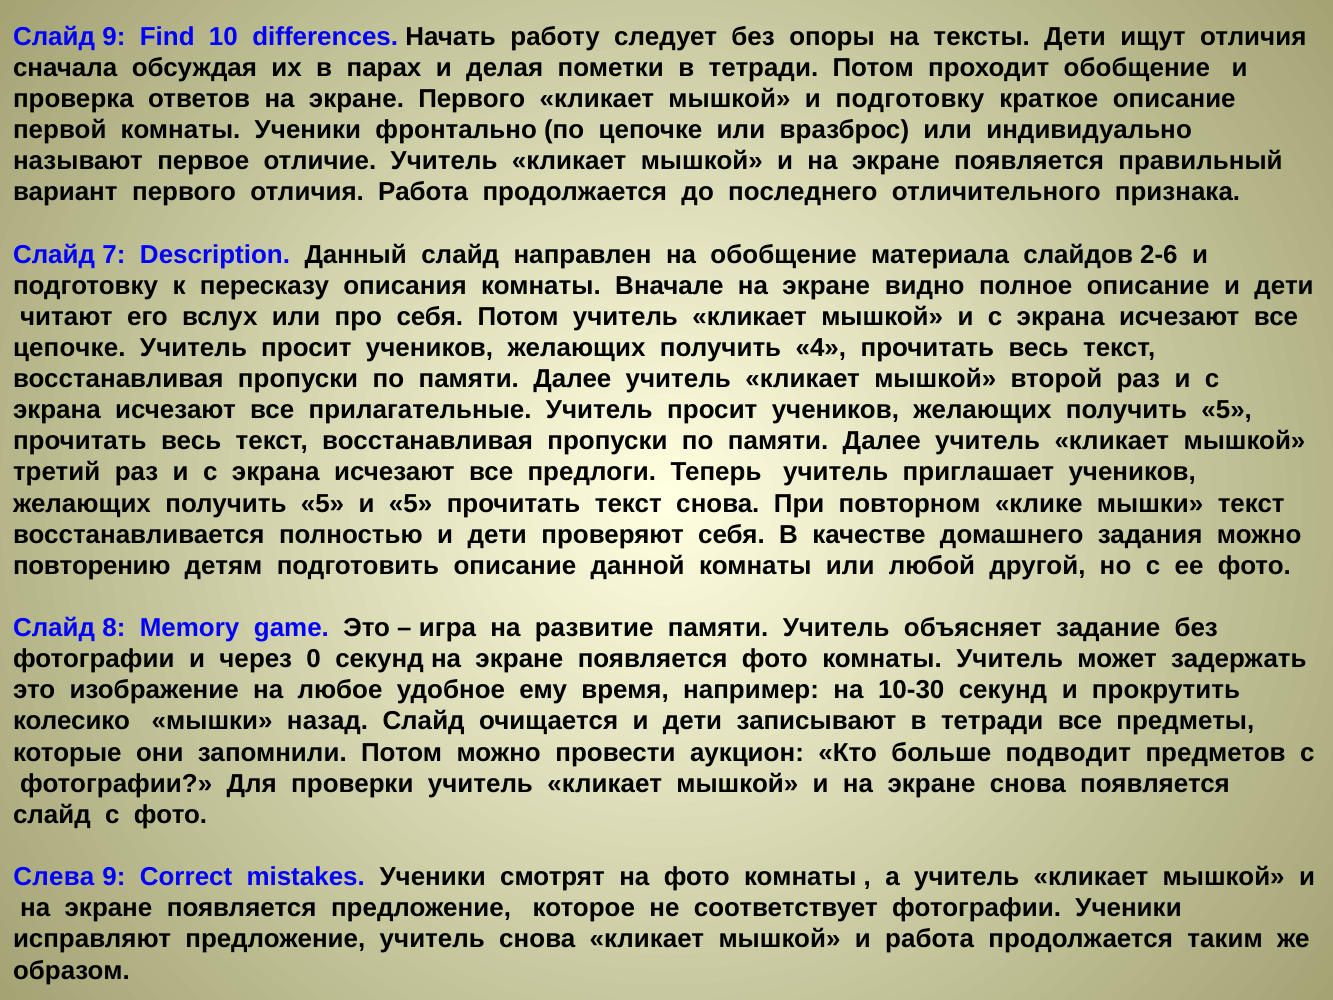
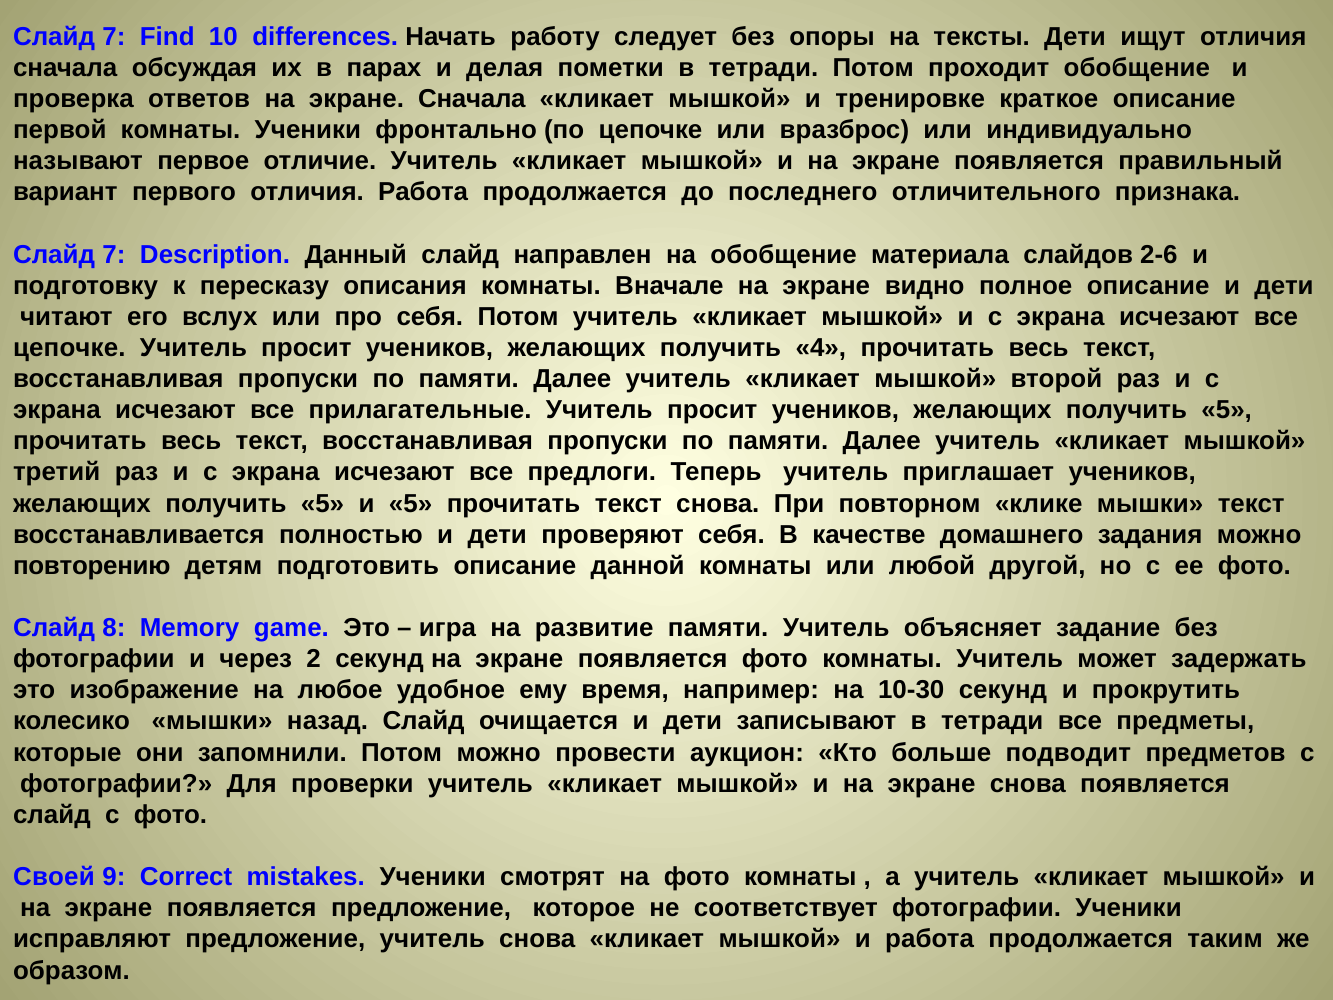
9 at (114, 37): 9 -> 7
экране Первого: Первого -> Сначала
мышкой и подготовку: подготовку -> тренировке
0: 0 -> 2
Слева: Слева -> Своей
